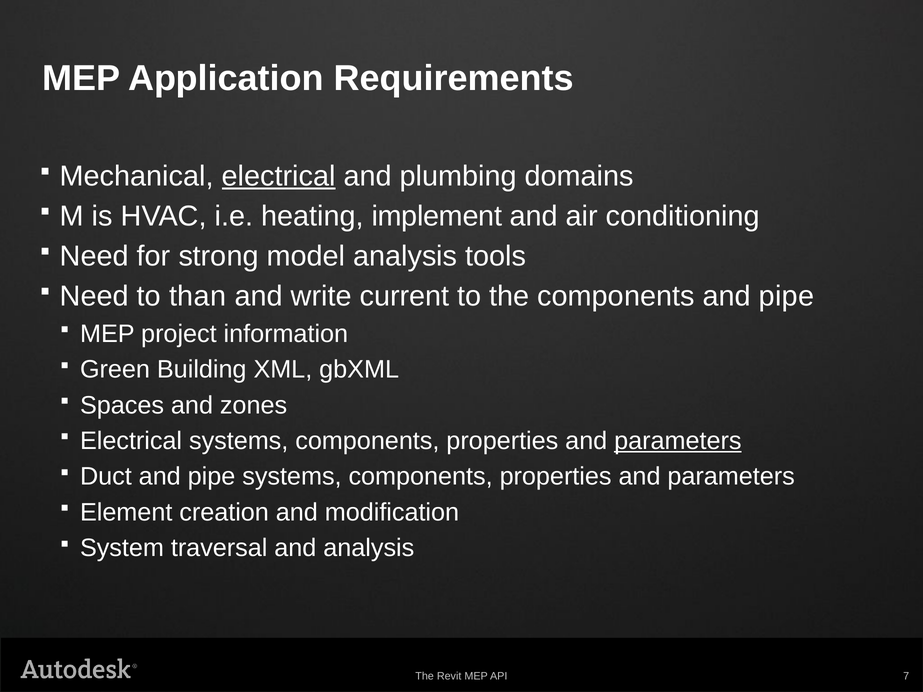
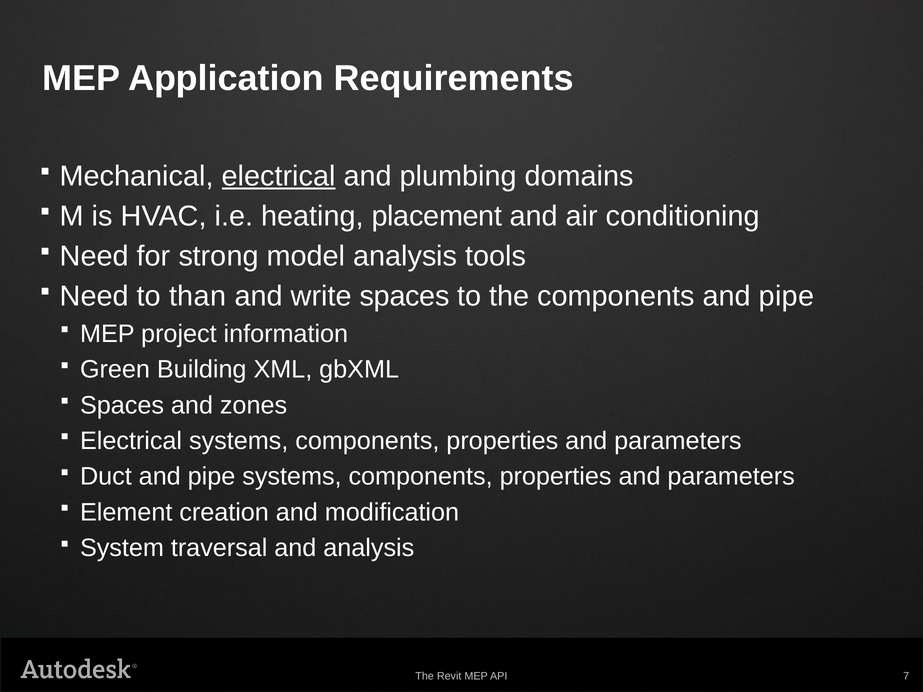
implement: implement -> placement
write current: current -> spaces
parameters at (678, 441) underline: present -> none
